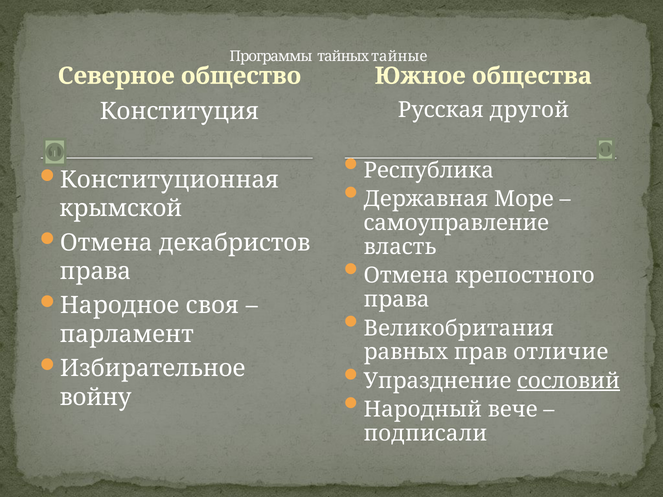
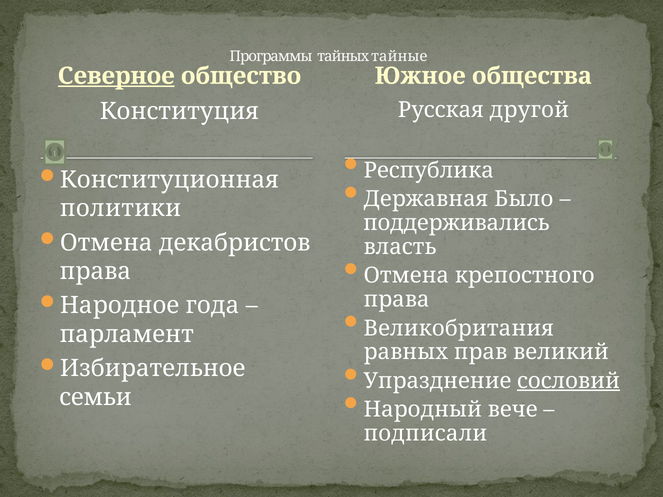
Северное underline: none -> present
Море: Море -> Было
крымской: крымской -> политики
самоуправление: самоуправление -> поддерживались
своя: своя -> года
отличие: отличие -> великий
войну: войну -> семьи
